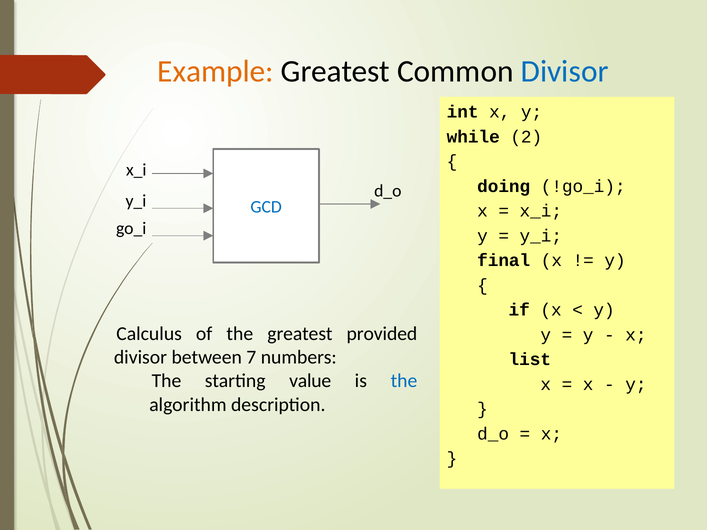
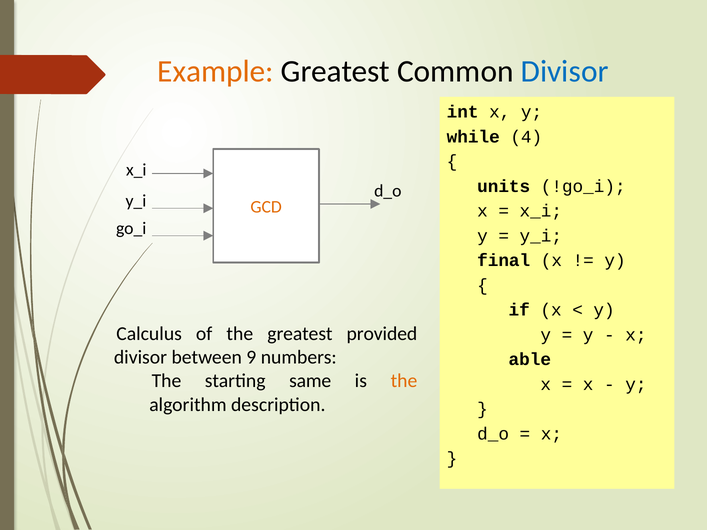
2: 2 -> 4
doing: doing -> units
GCD colour: blue -> orange
7: 7 -> 9
list: list -> able
value: value -> same
the at (404, 381) colour: blue -> orange
